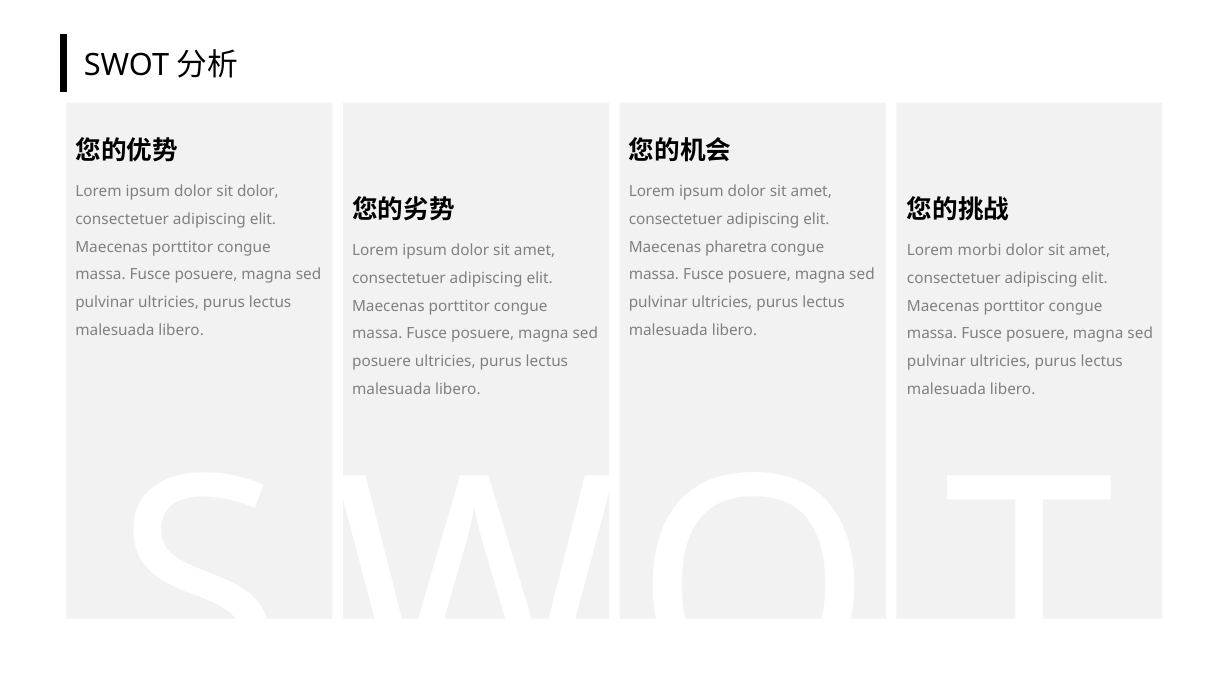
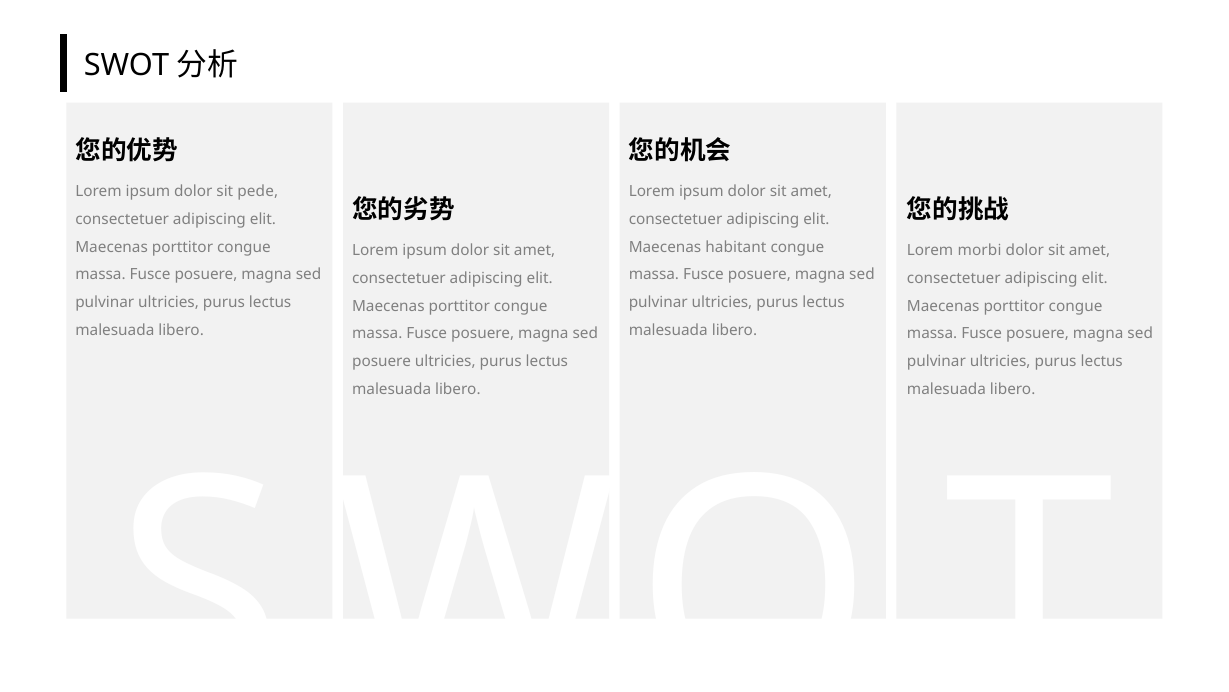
sit dolor: dolor -> pede
pharetra: pharetra -> habitant
